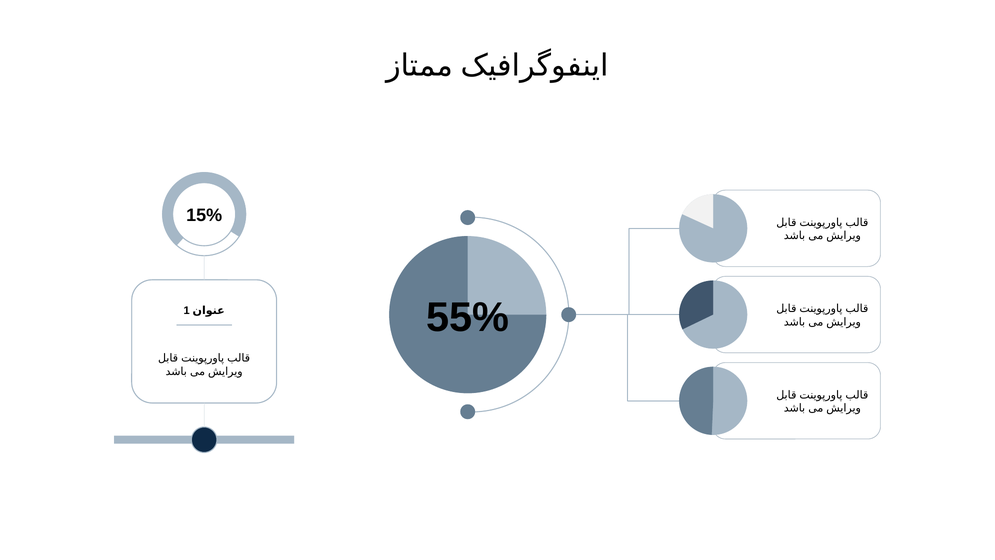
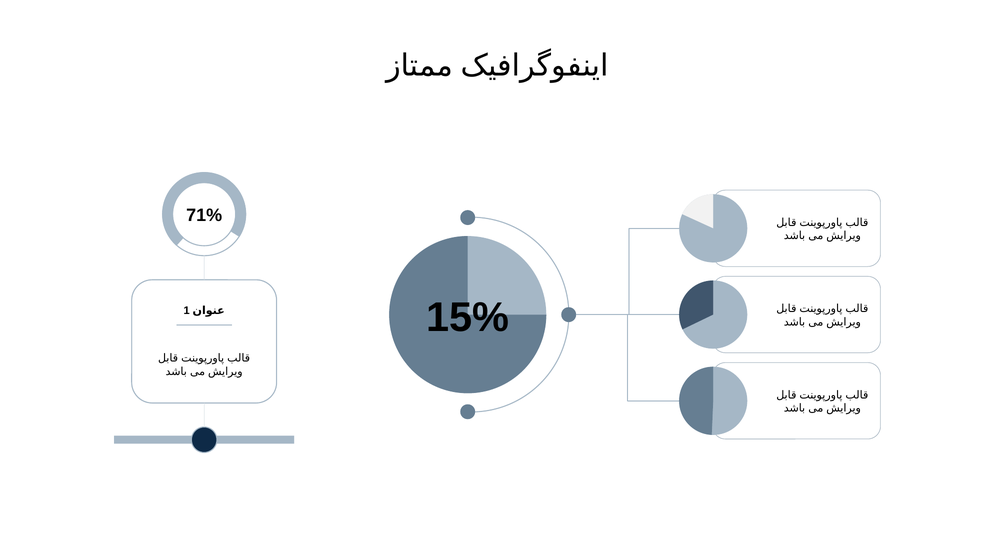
15%: 15% -> 71%
55%: 55% -> 15%
